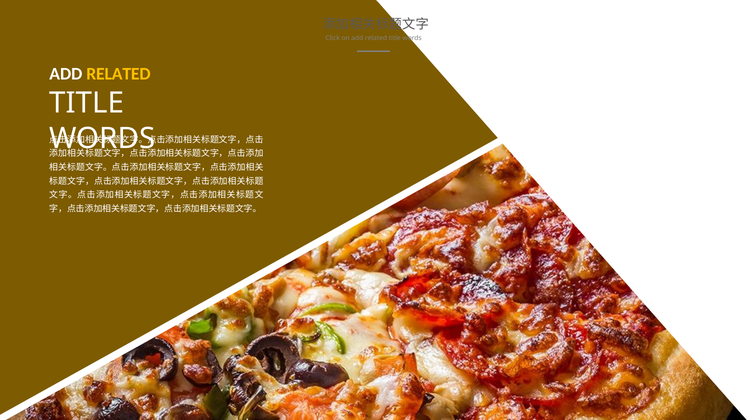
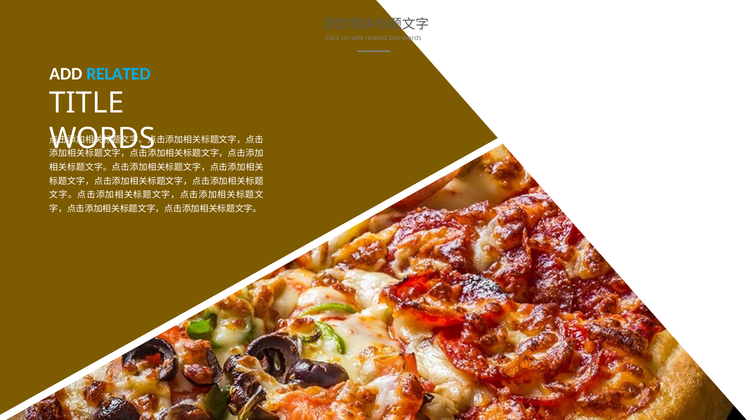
RELATED at (118, 74) colour: yellow -> light blue
